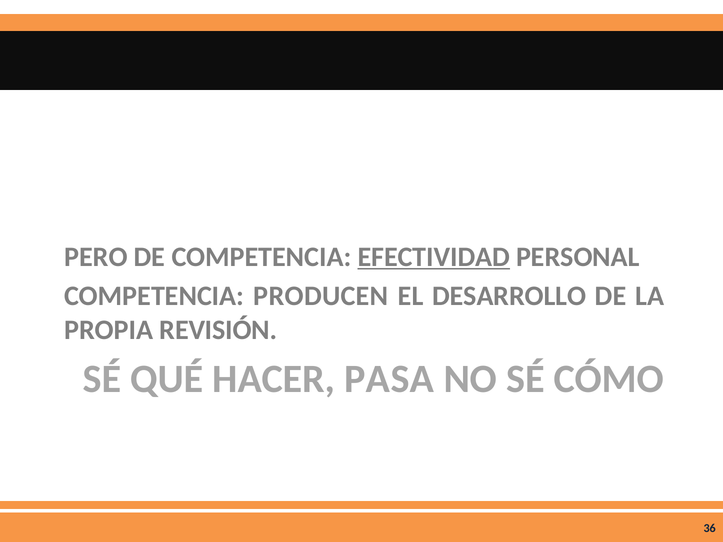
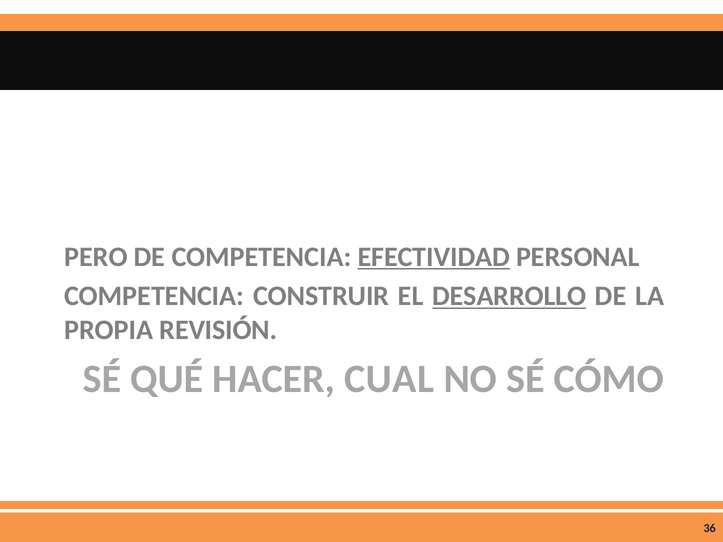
PRODUCEN: PRODUCEN -> CONSTRUIR
DESARROLLO underline: none -> present
PASA: PASA -> CUAL
